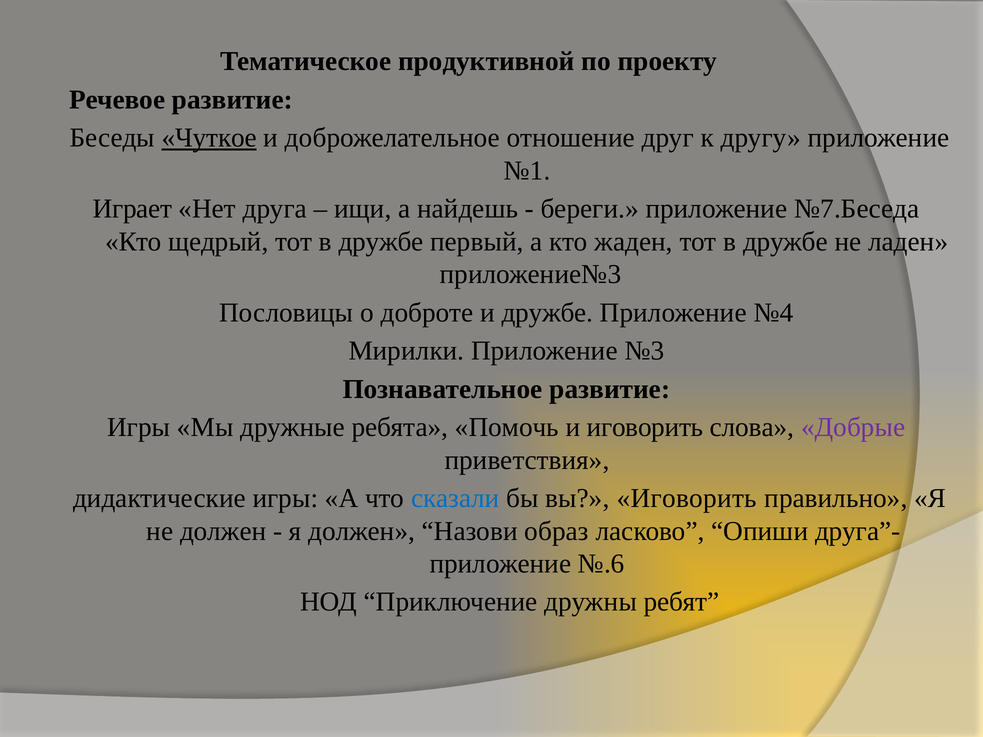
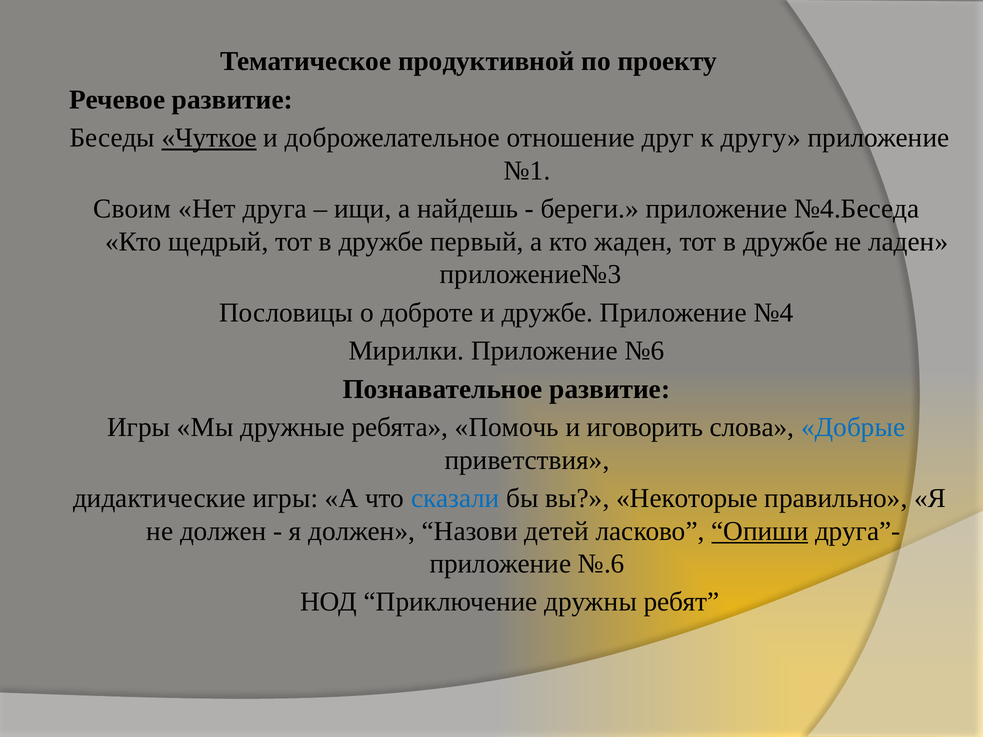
Играет: Играет -> Своим
№7.Беседа: №7.Беседа -> №4.Беседа
№3: №3 -> №6
Добрые colour: purple -> blue
вы Иговорить: Иговорить -> Некоторые
образ: образ -> детей
Опиши underline: none -> present
